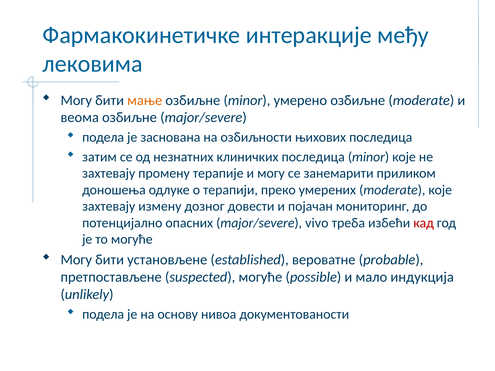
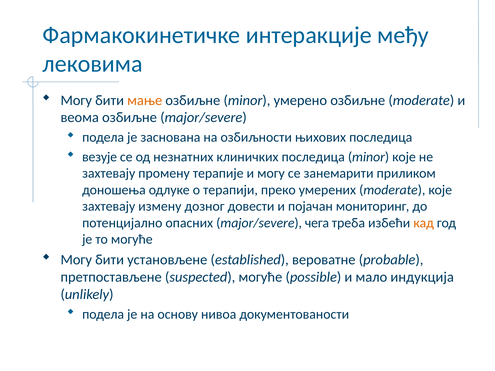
затим: затим -> везује
vivo: vivo -> чега
кад colour: red -> orange
